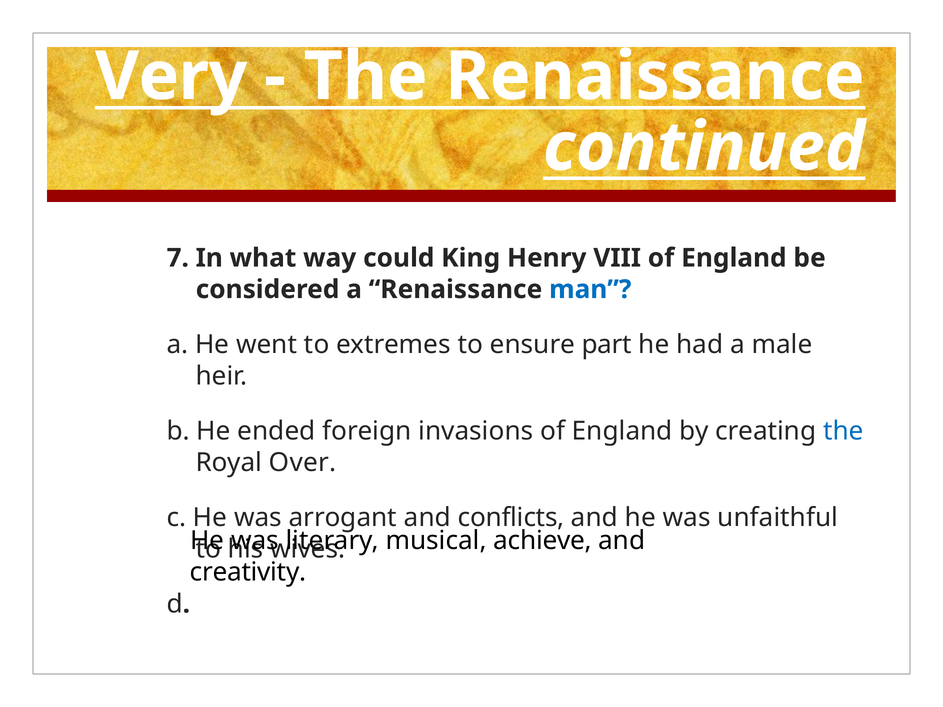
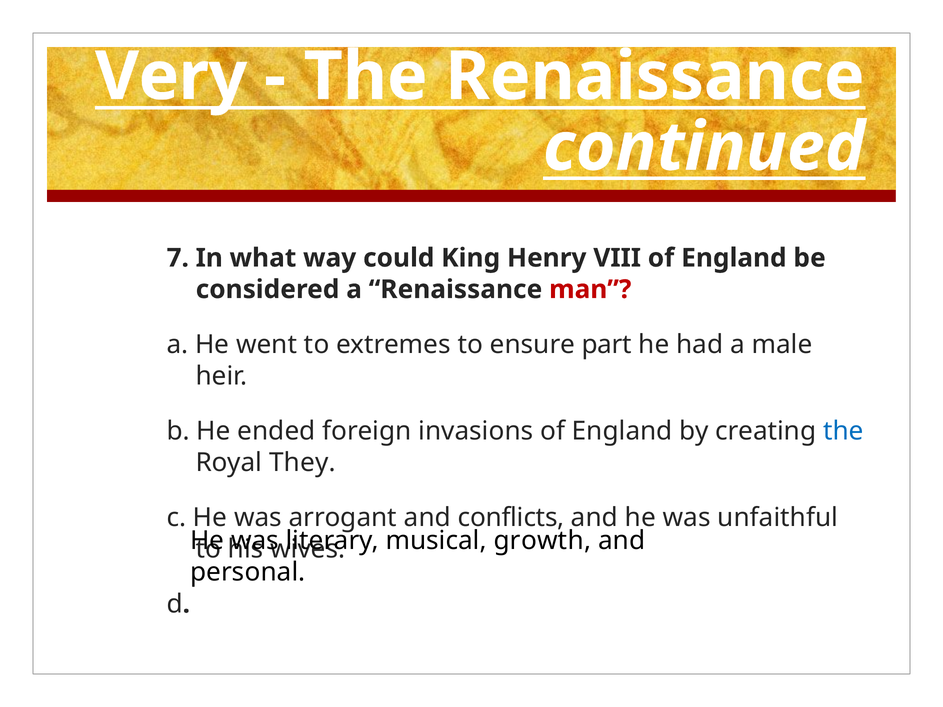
man colour: blue -> red
Over: Over -> They
achieve: achieve -> growth
creativity: creativity -> personal
